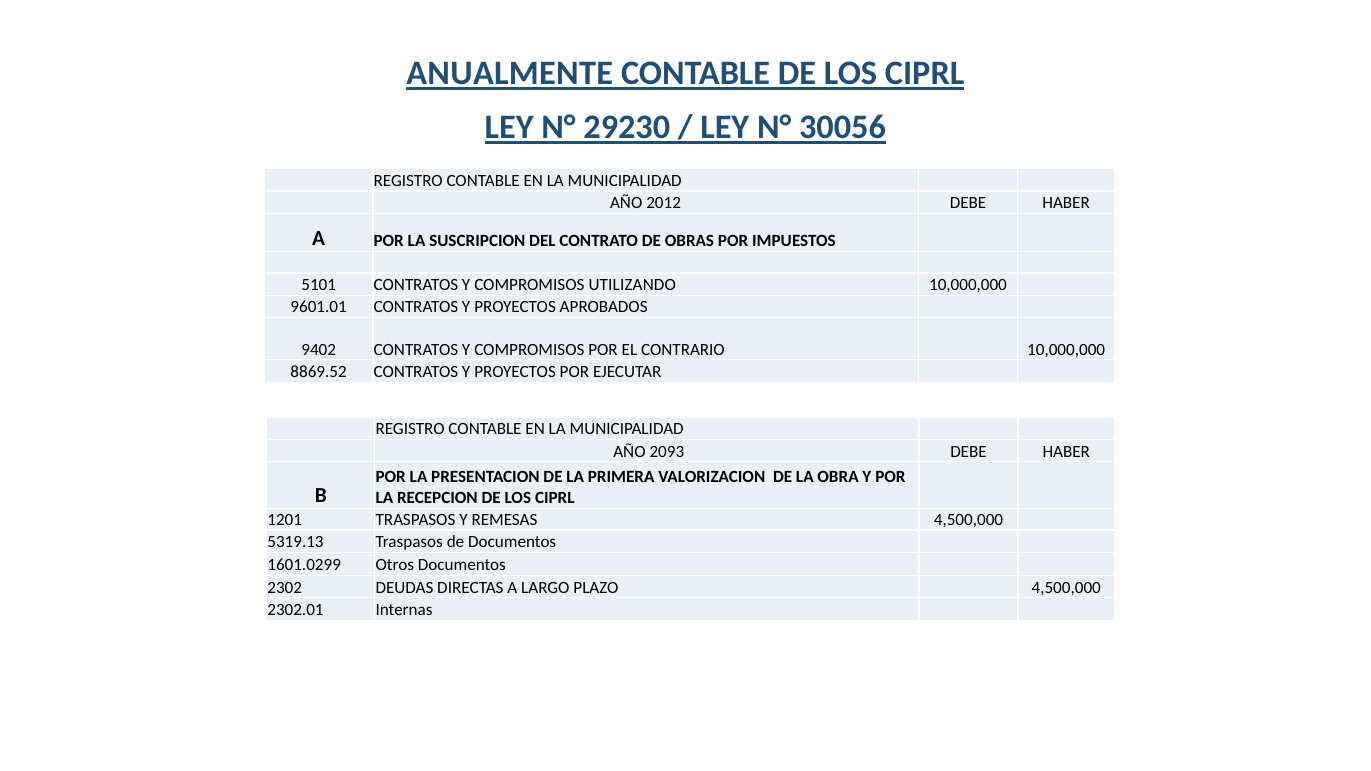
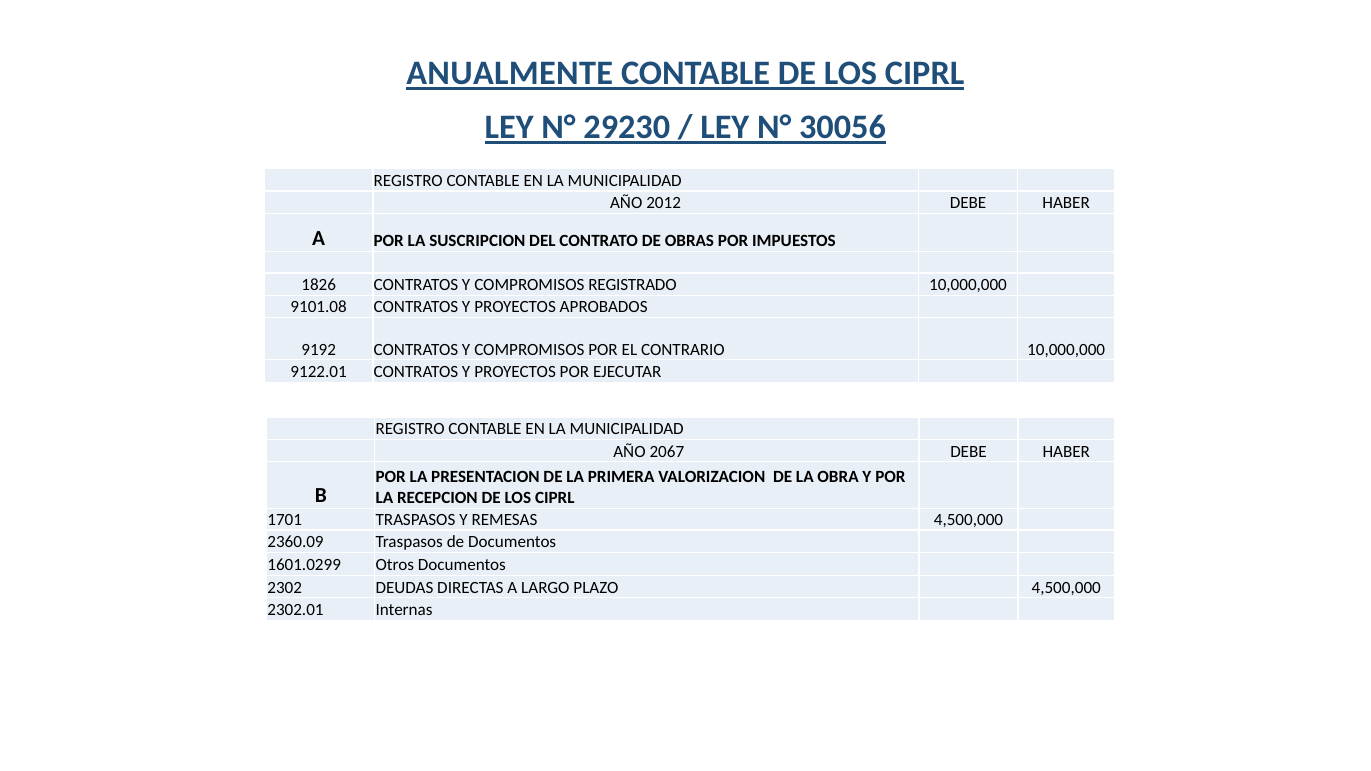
5101: 5101 -> 1826
UTILIZANDO: UTILIZANDO -> REGISTRADO
9601.01: 9601.01 -> 9101.08
9402: 9402 -> 9192
8869.52: 8869.52 -> 9122.01
2093: 2093 -> 2067
1201: 1201 -> 1701
5319.13: 5319.13 -> 2360.09
